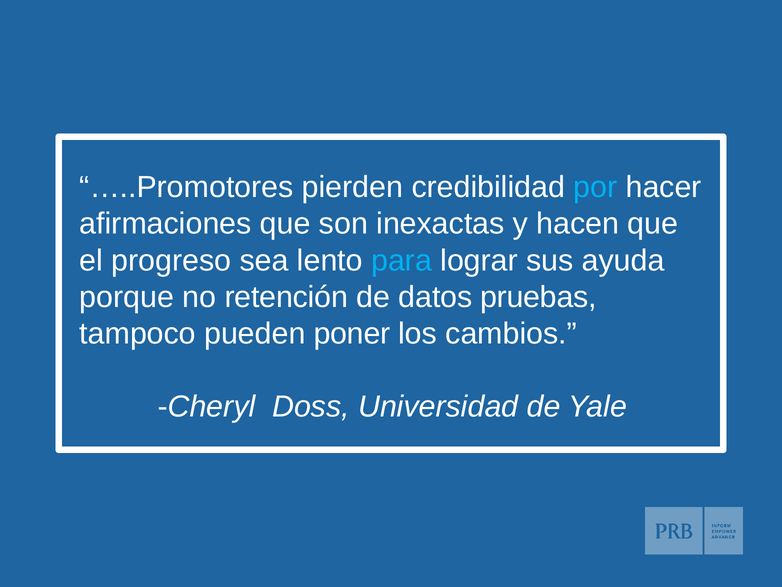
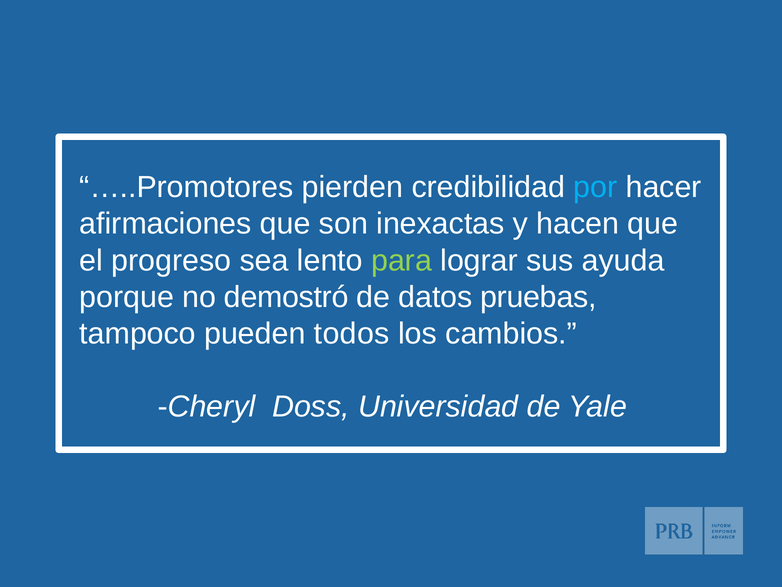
para colour: light blue -> light green
retención: retención -> demostró
poner: poner -> todos
